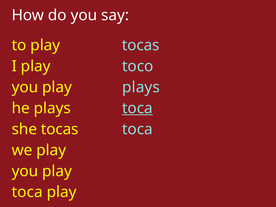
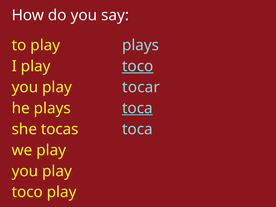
play tocas: tocas -> plays
toco at (138, 66) underline: none -> present
play plays: plays -> tocar
toca at (27, 192): toca -> toco
